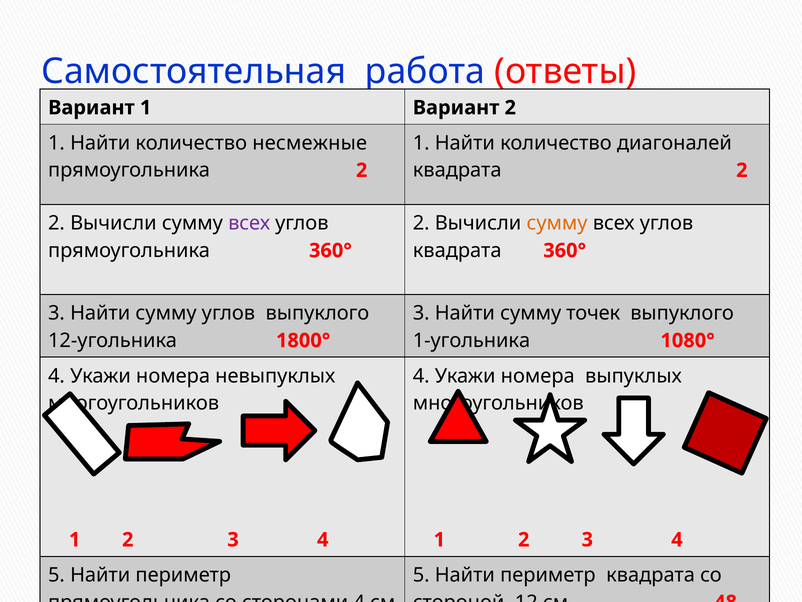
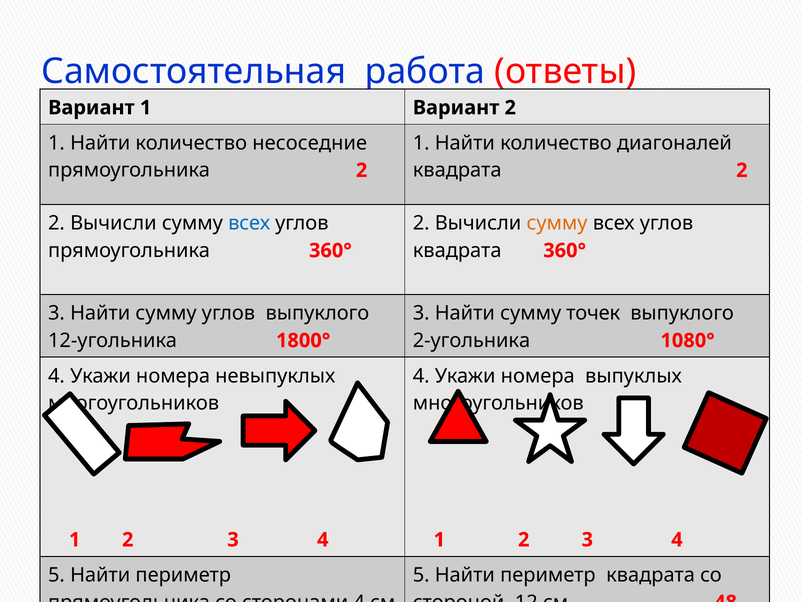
несмежные: несмежные -> несоседние
всех at (249, 223) colour: purple -> blue
1-угольника: 1-угольника -> 2-угольника
